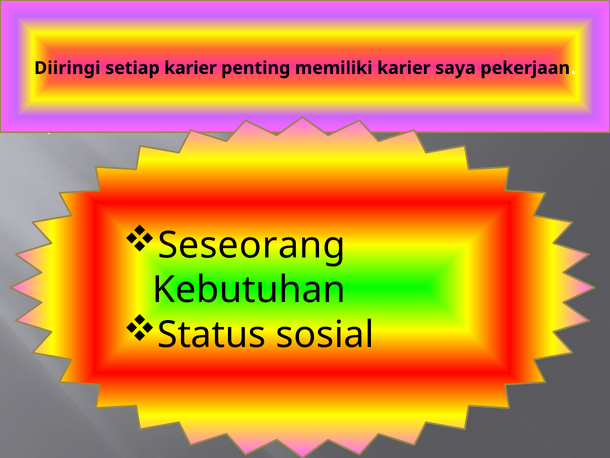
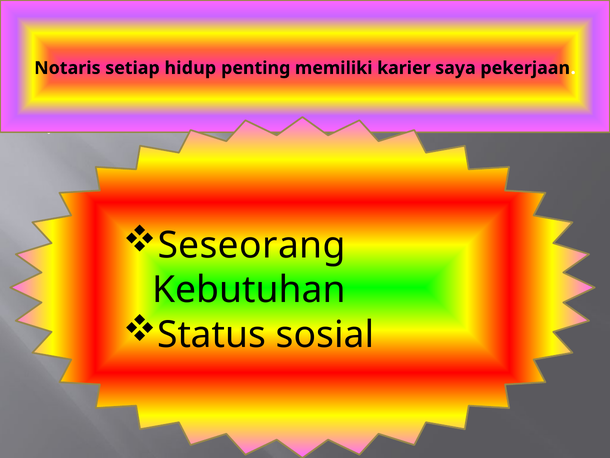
Diiringi: Diiringi -> Notaris
setiap karier: karier -> hidup
